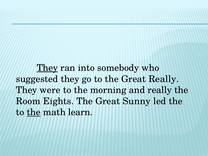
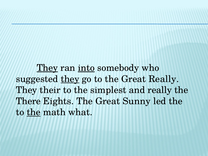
into underline: none -> present
they at (70, 79) underline: none -> present
were: were -> their
morning: morning -> simplest
Room: Room -> There
learn: learn -> what
